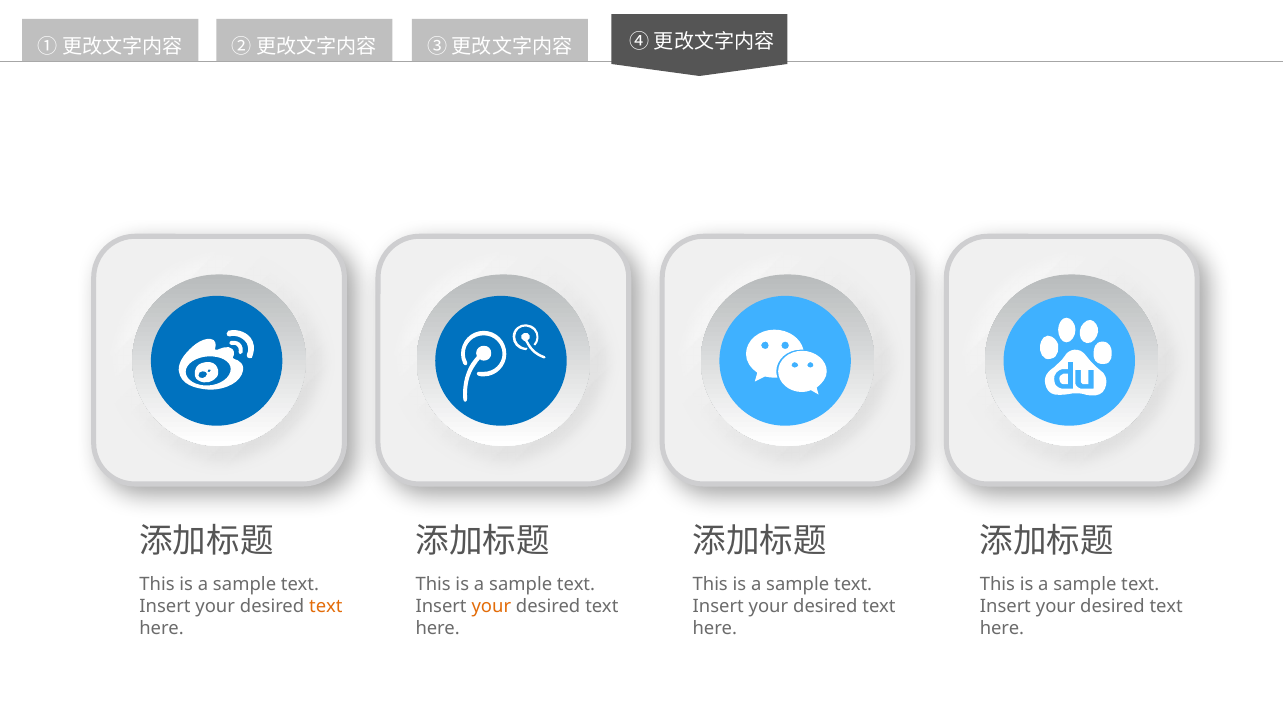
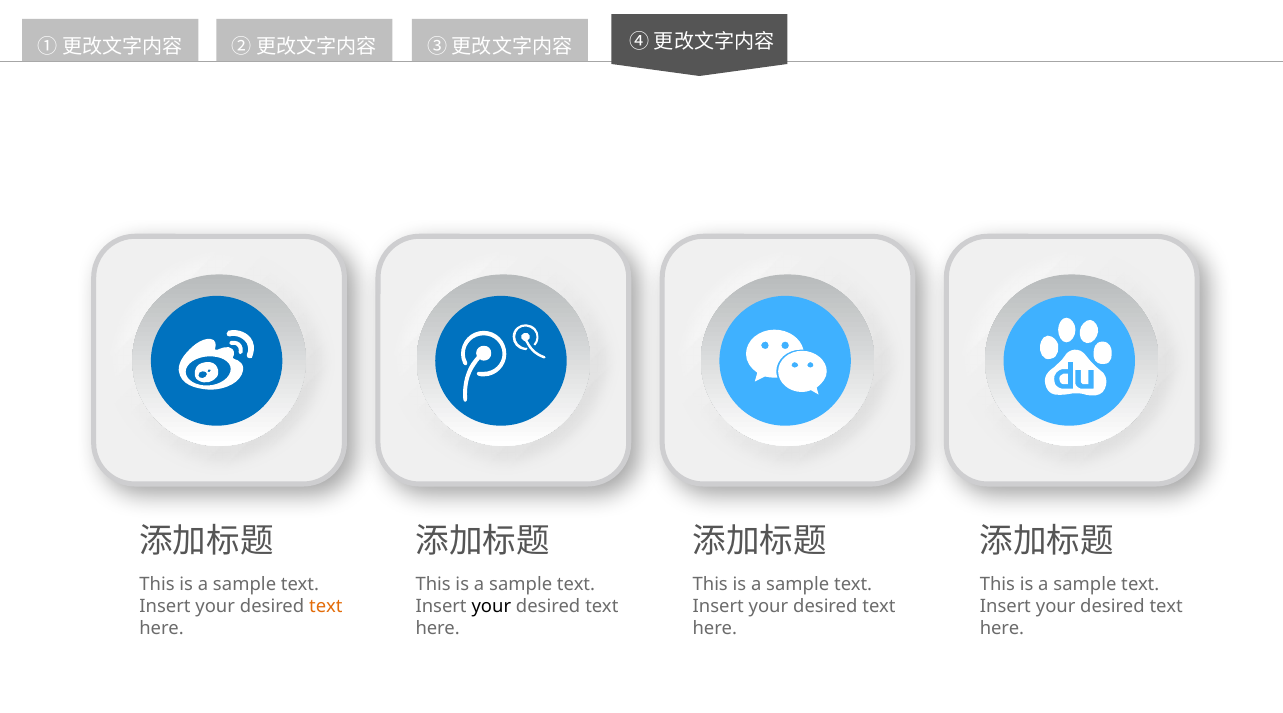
your at (491, 606) colour: orange -> black
